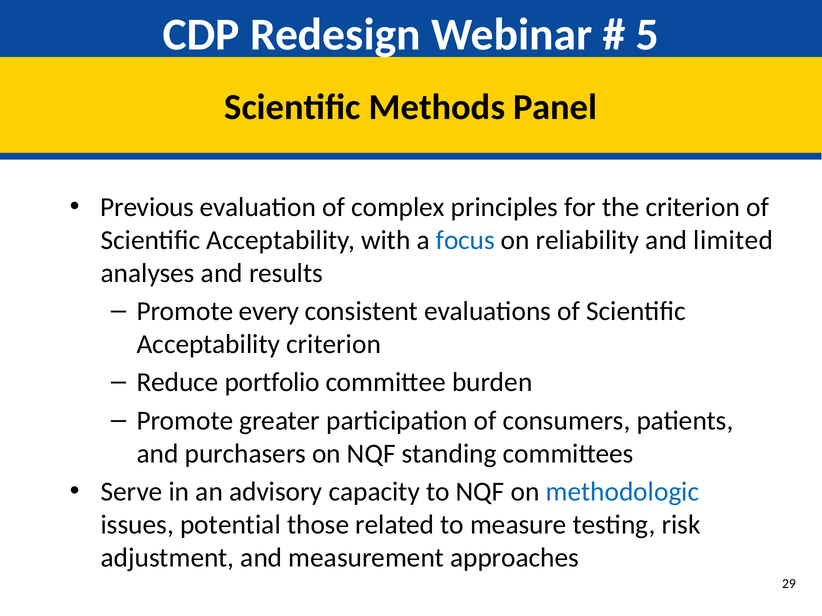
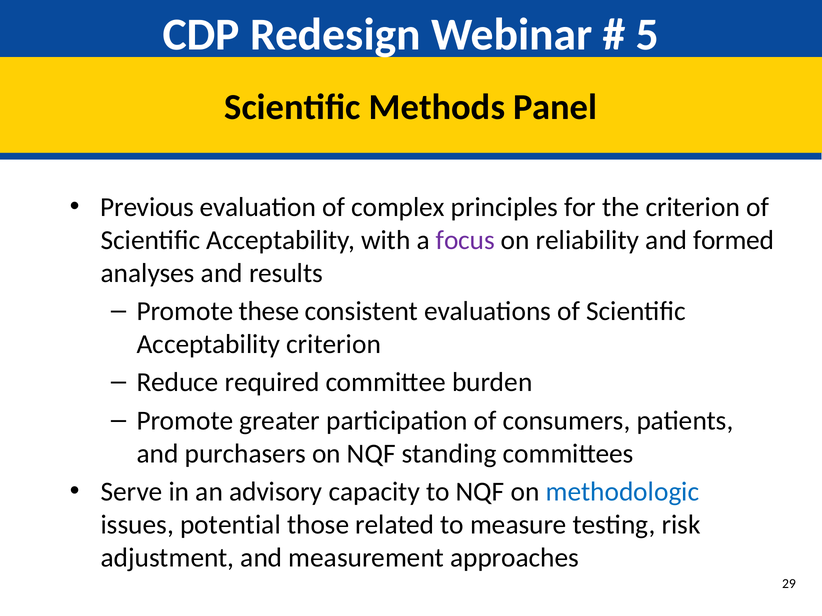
focus colour: blue -> purple
limited: limited -> formed
every: every -> these
portfolio: portfolio -> required
